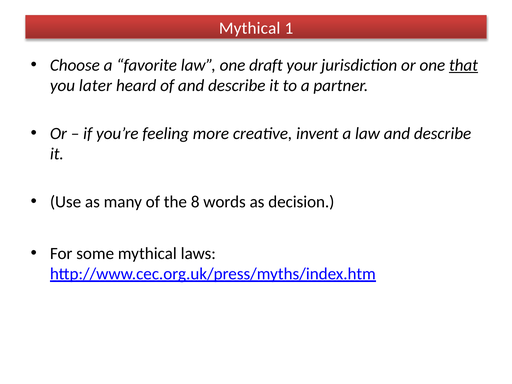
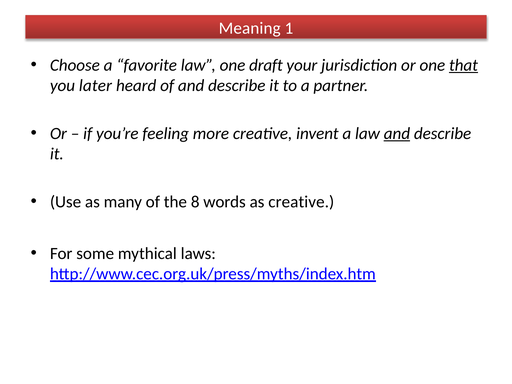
Mythical at (250, 28): Mythical -> Meaning
and at (397, 133) underline: none -> present
as decision: decision -> creative
